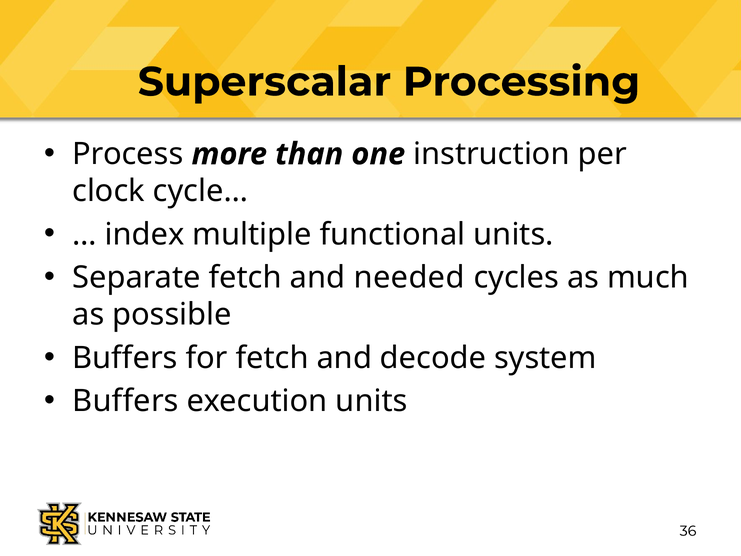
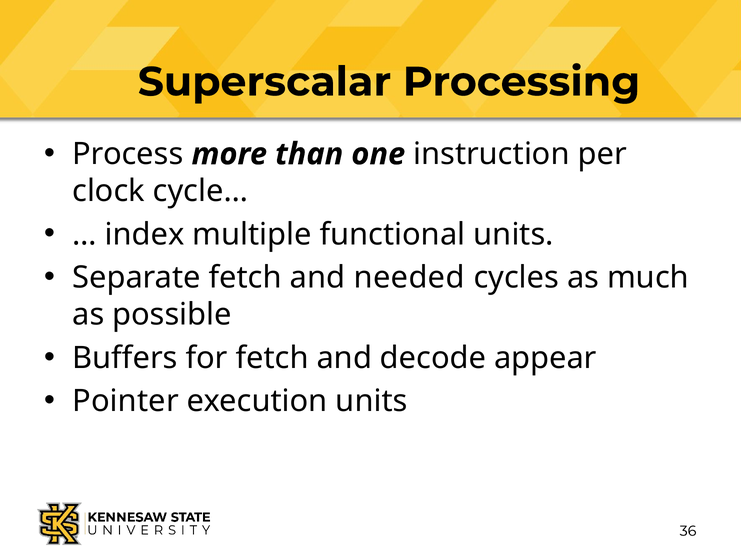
system: system -> appear
Buffers at (126, 401): Buffers -> Pointer
